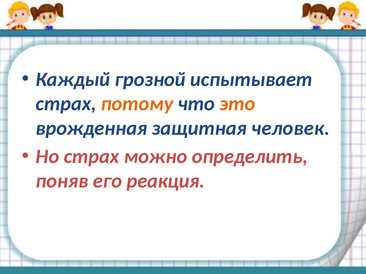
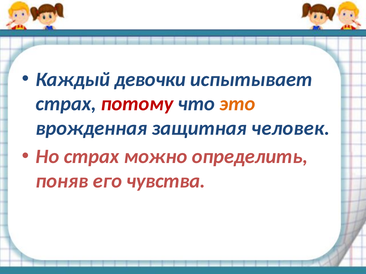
грозной: грозной -> девочки
потому colour: orange -> red
реакция: реакция -> чувства
